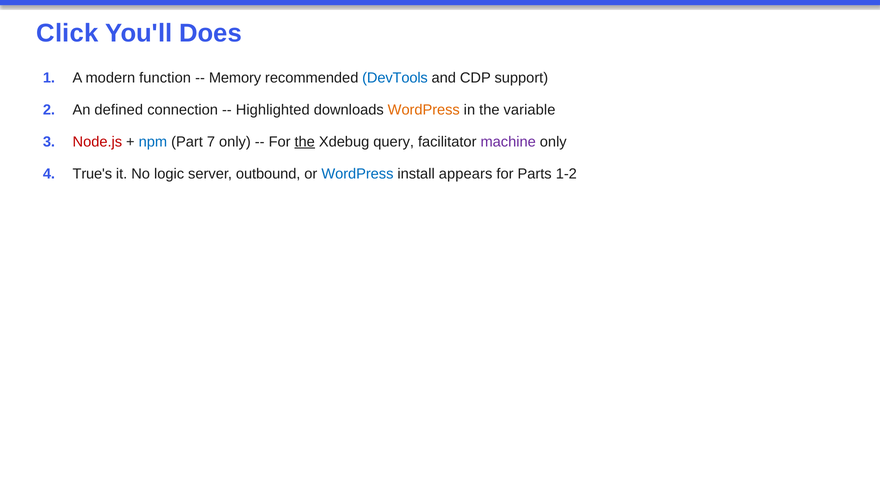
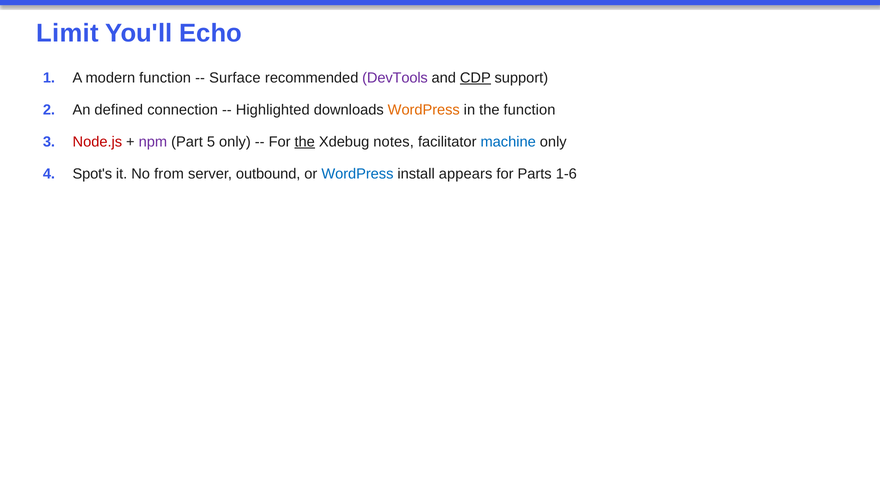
Click: Click -> Limit
Does: Does -> Echo
Memory: Memory -> Surface
DevTools colour: blue -> purple
CDP underline: none -> present
the variable: variable -> function
npm colour: blue -> purple
7: 7 -> 5
query: query -> notes
machine colour: purple -> blue
True's: True's -> Spot's
logic: logic -> from
1-2: 1-2 -> 1-6
